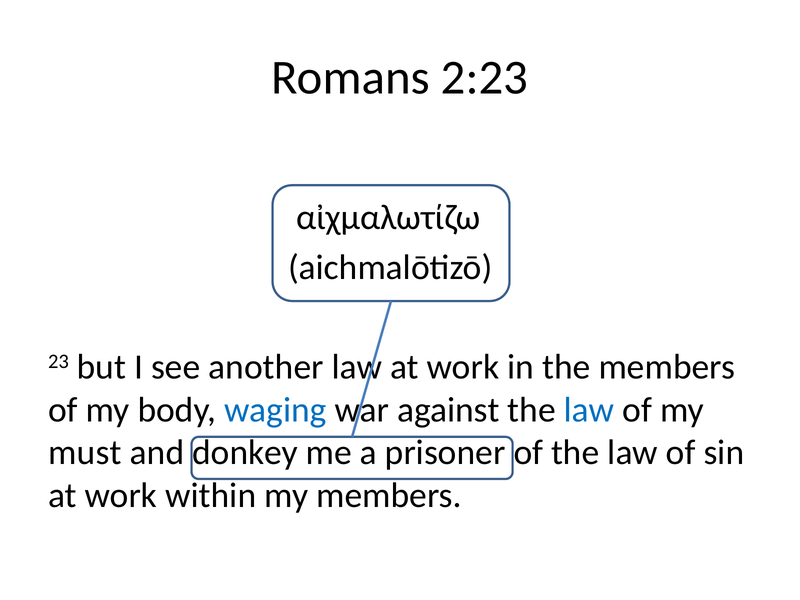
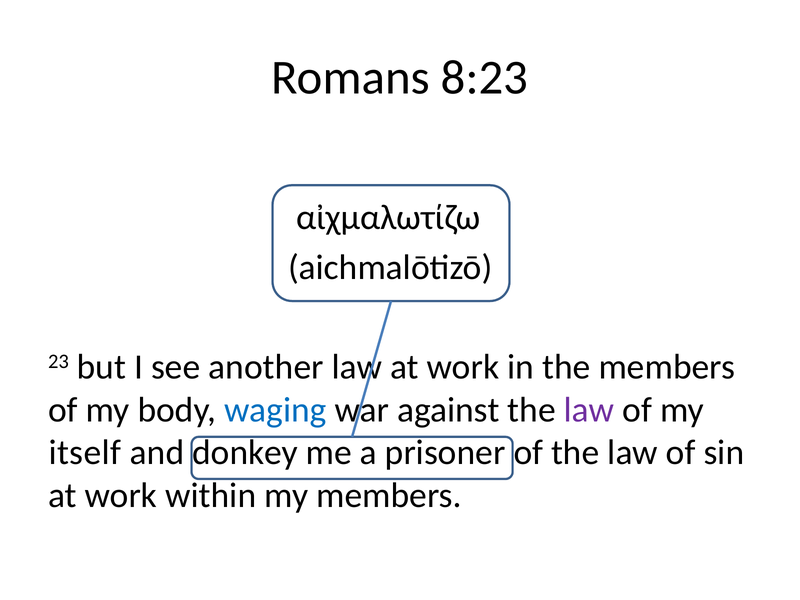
2:23: 2:23 -> 8:23
law at (589, 410) colour: blue -> purple
must: must -> itself
